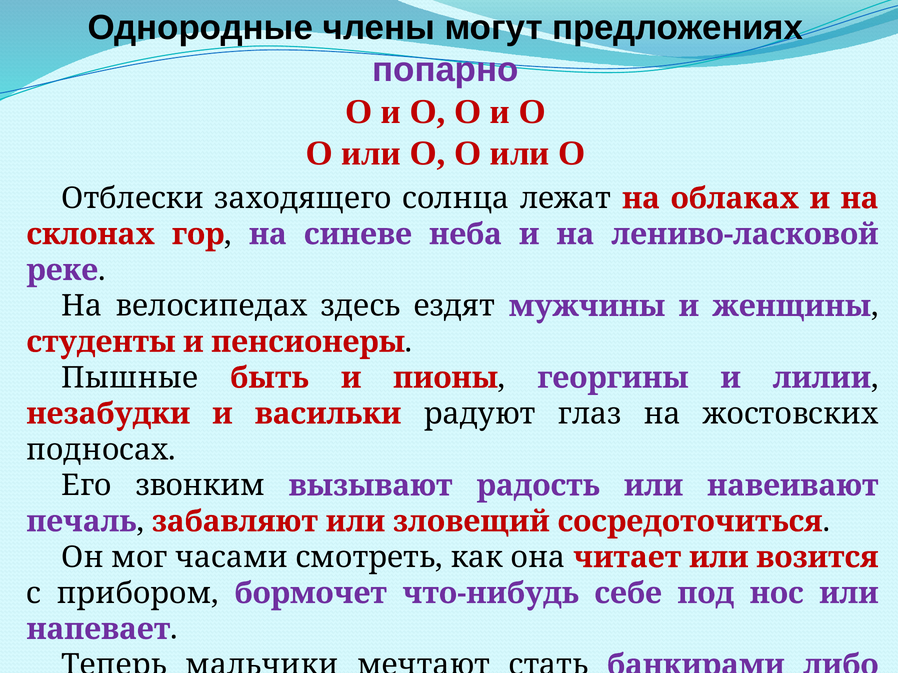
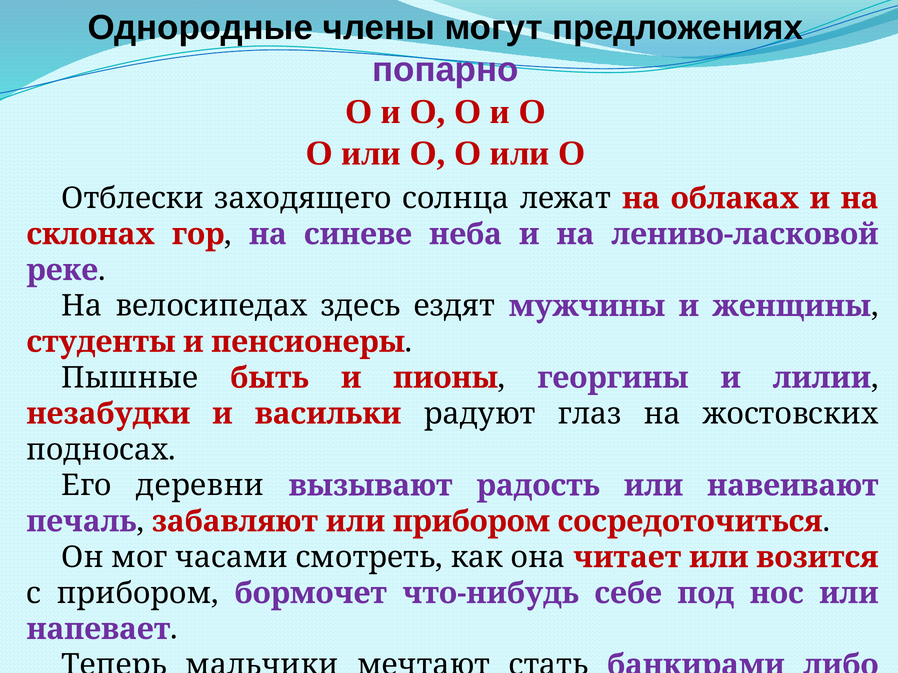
звонким: звонким -> деревни
или зловещий: зловещий -> прибором
